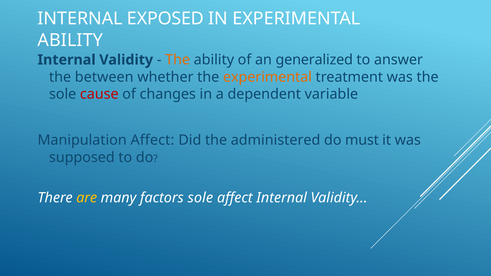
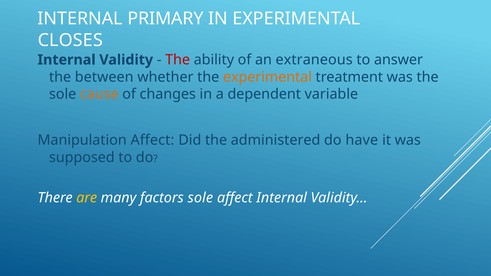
EXPOSED: EXPOSED -> PRIMARY
ABILITY at (70, 40): ABILITY -> CLOSES
The at (178, 60) colour: orange -> red
generalized: generalized -> extraneous
cause colour: red -> orange
must: must -> have
